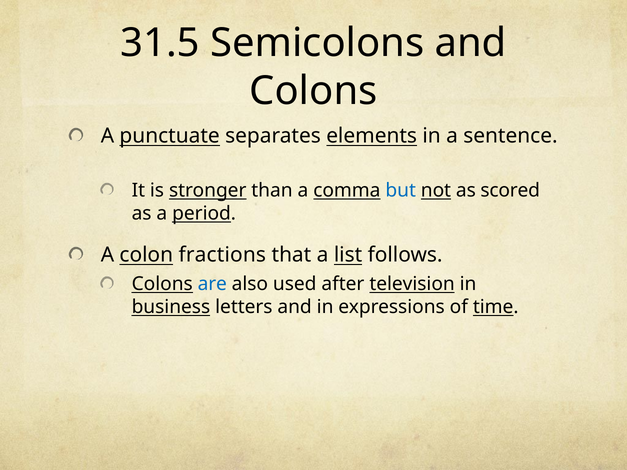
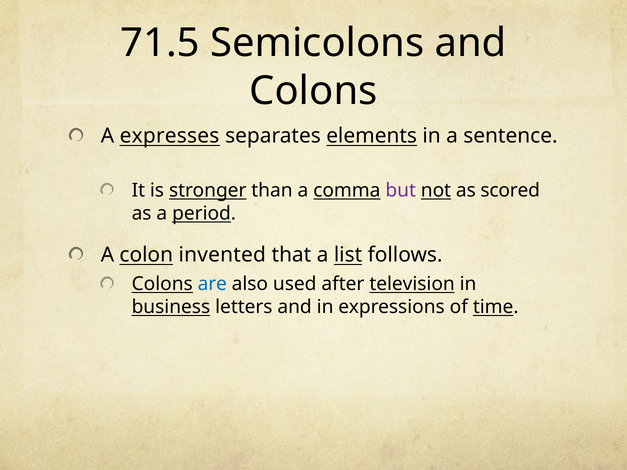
31.5: 31.5 -> 71.5
punctuate: punctuate -> expresses
but colour: blue -> purple
fractions: fractions -> invented
